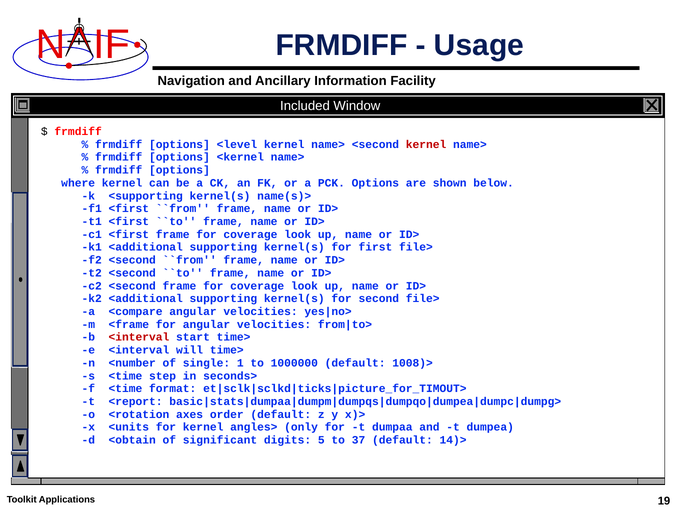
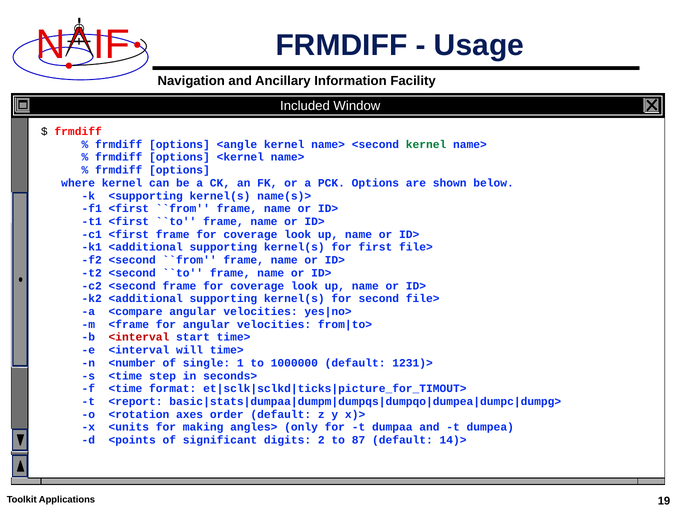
<level: <level -> <angle
kernel at (426, 144) colour: red -> green
1008)>: 1008)> -> 1231)>
for kernel: kernel -> making
<obtain: <obtain -> <points
5: 5 -> 2
37: 37 -> 87
